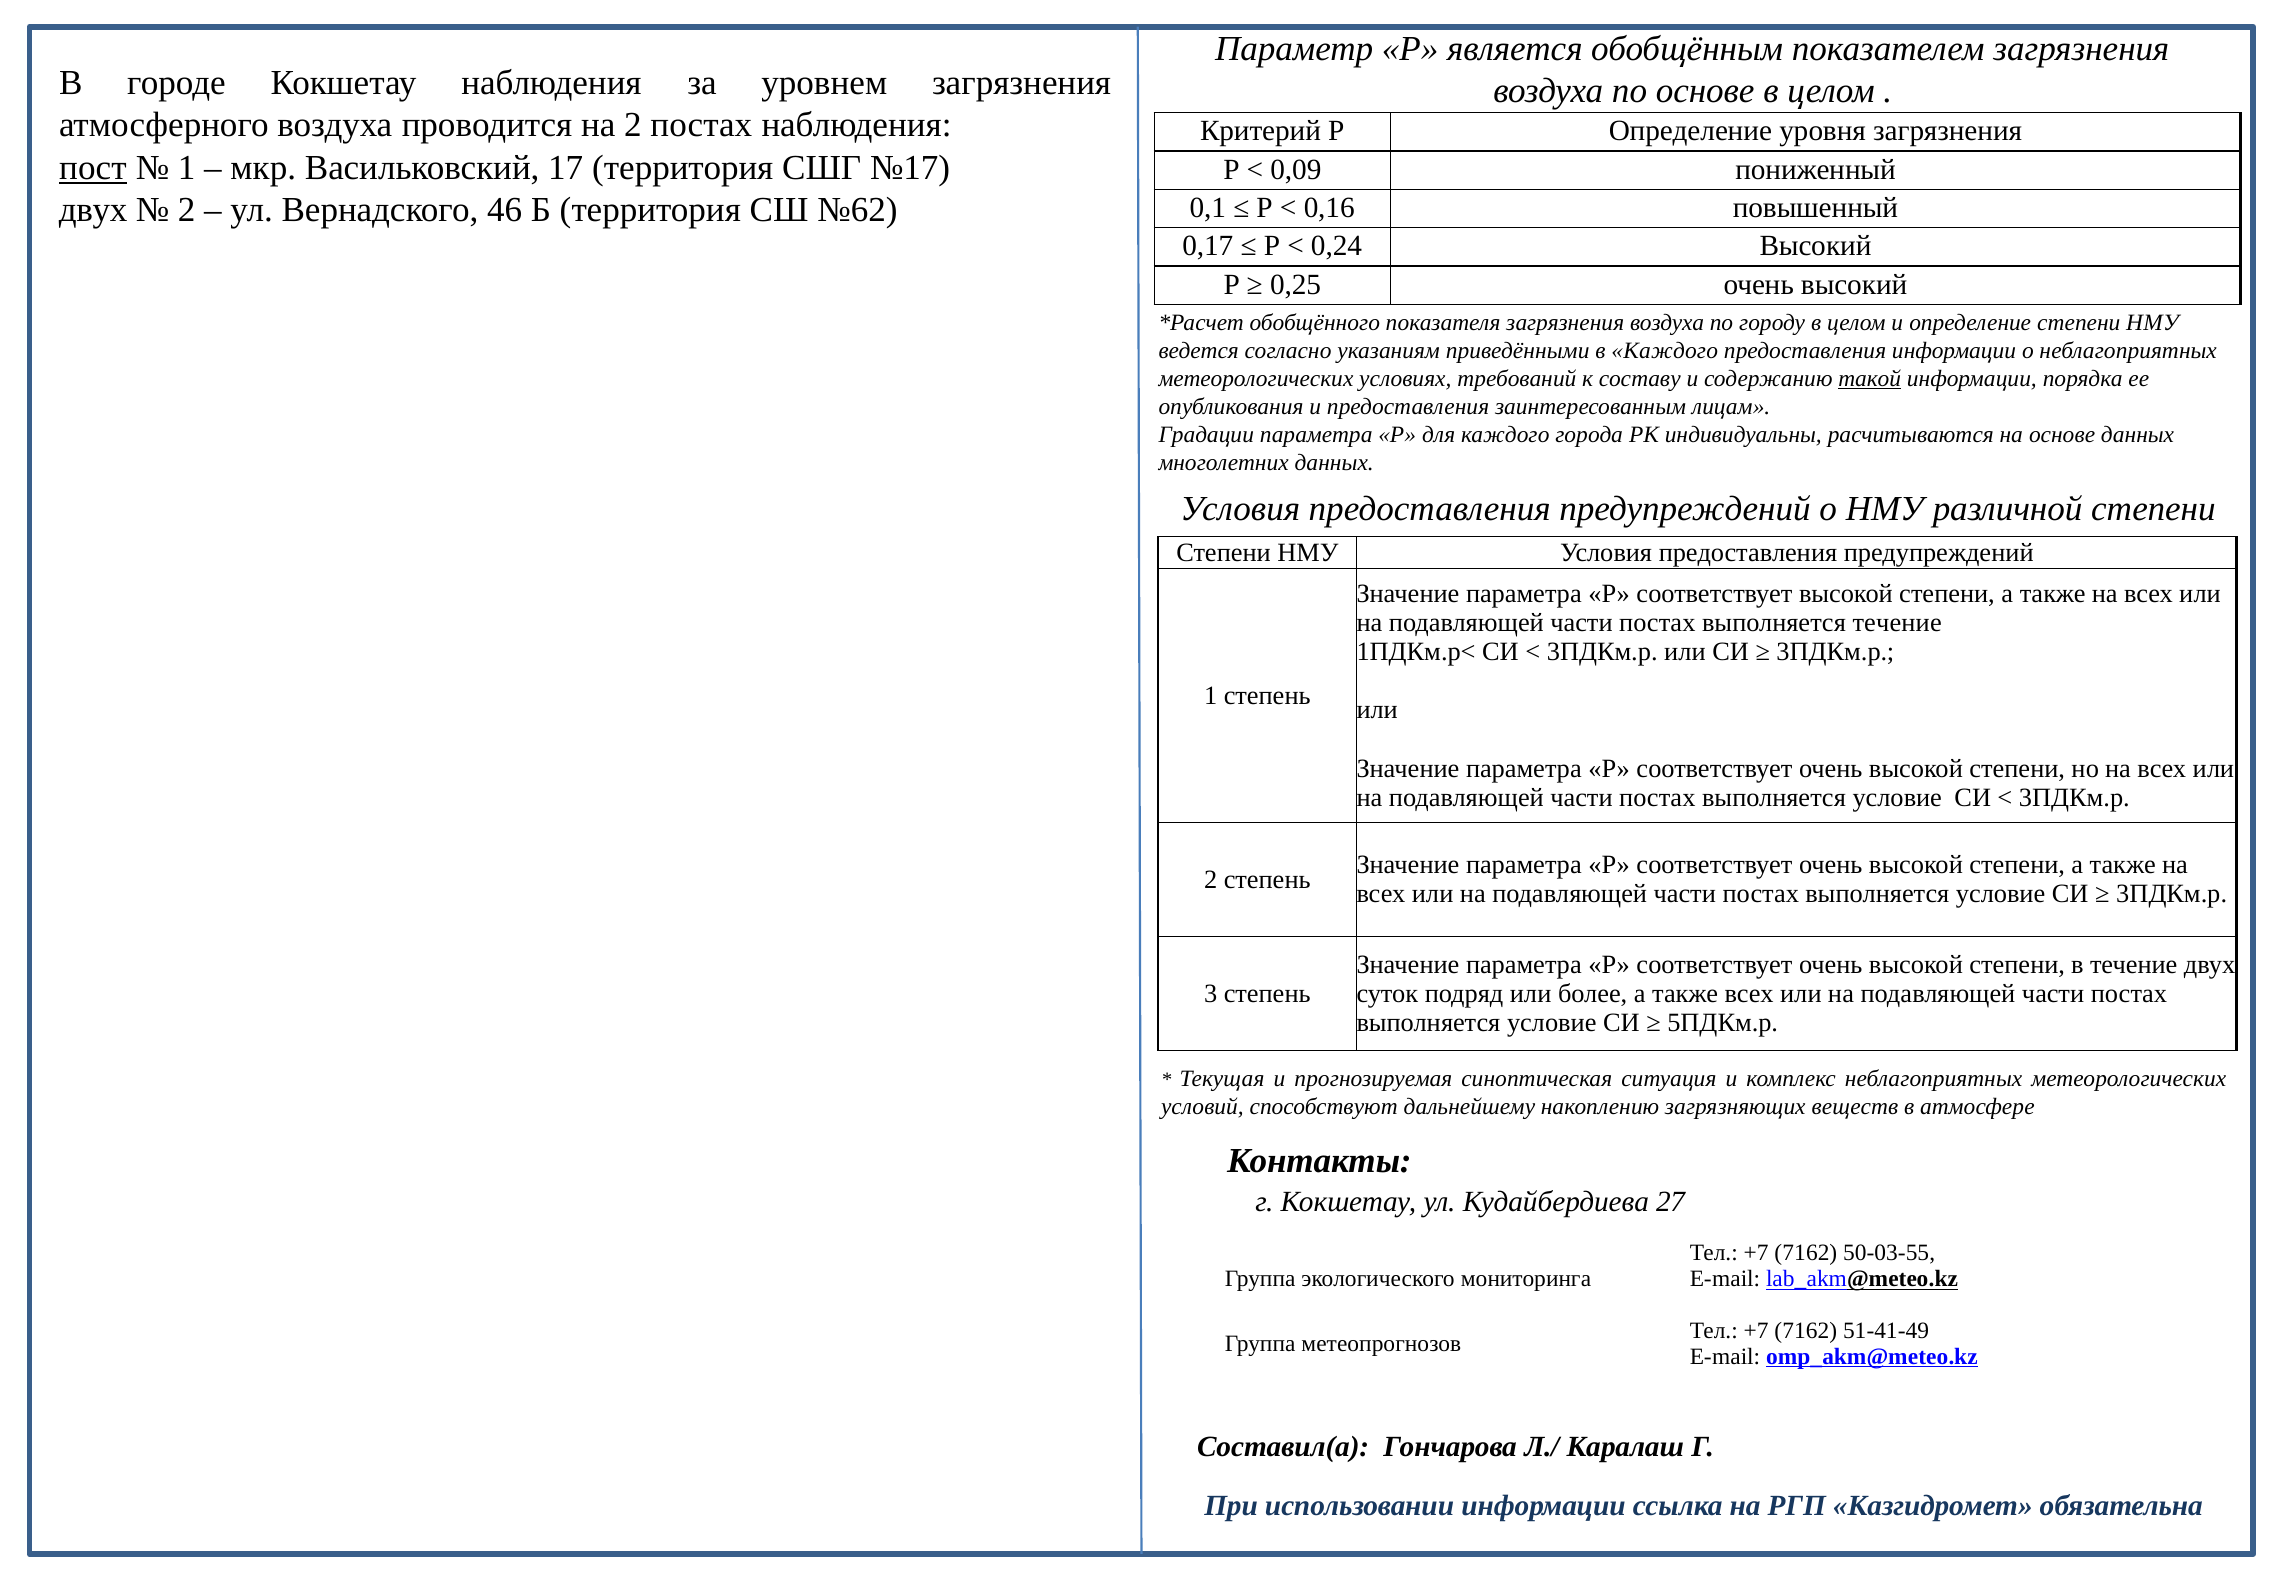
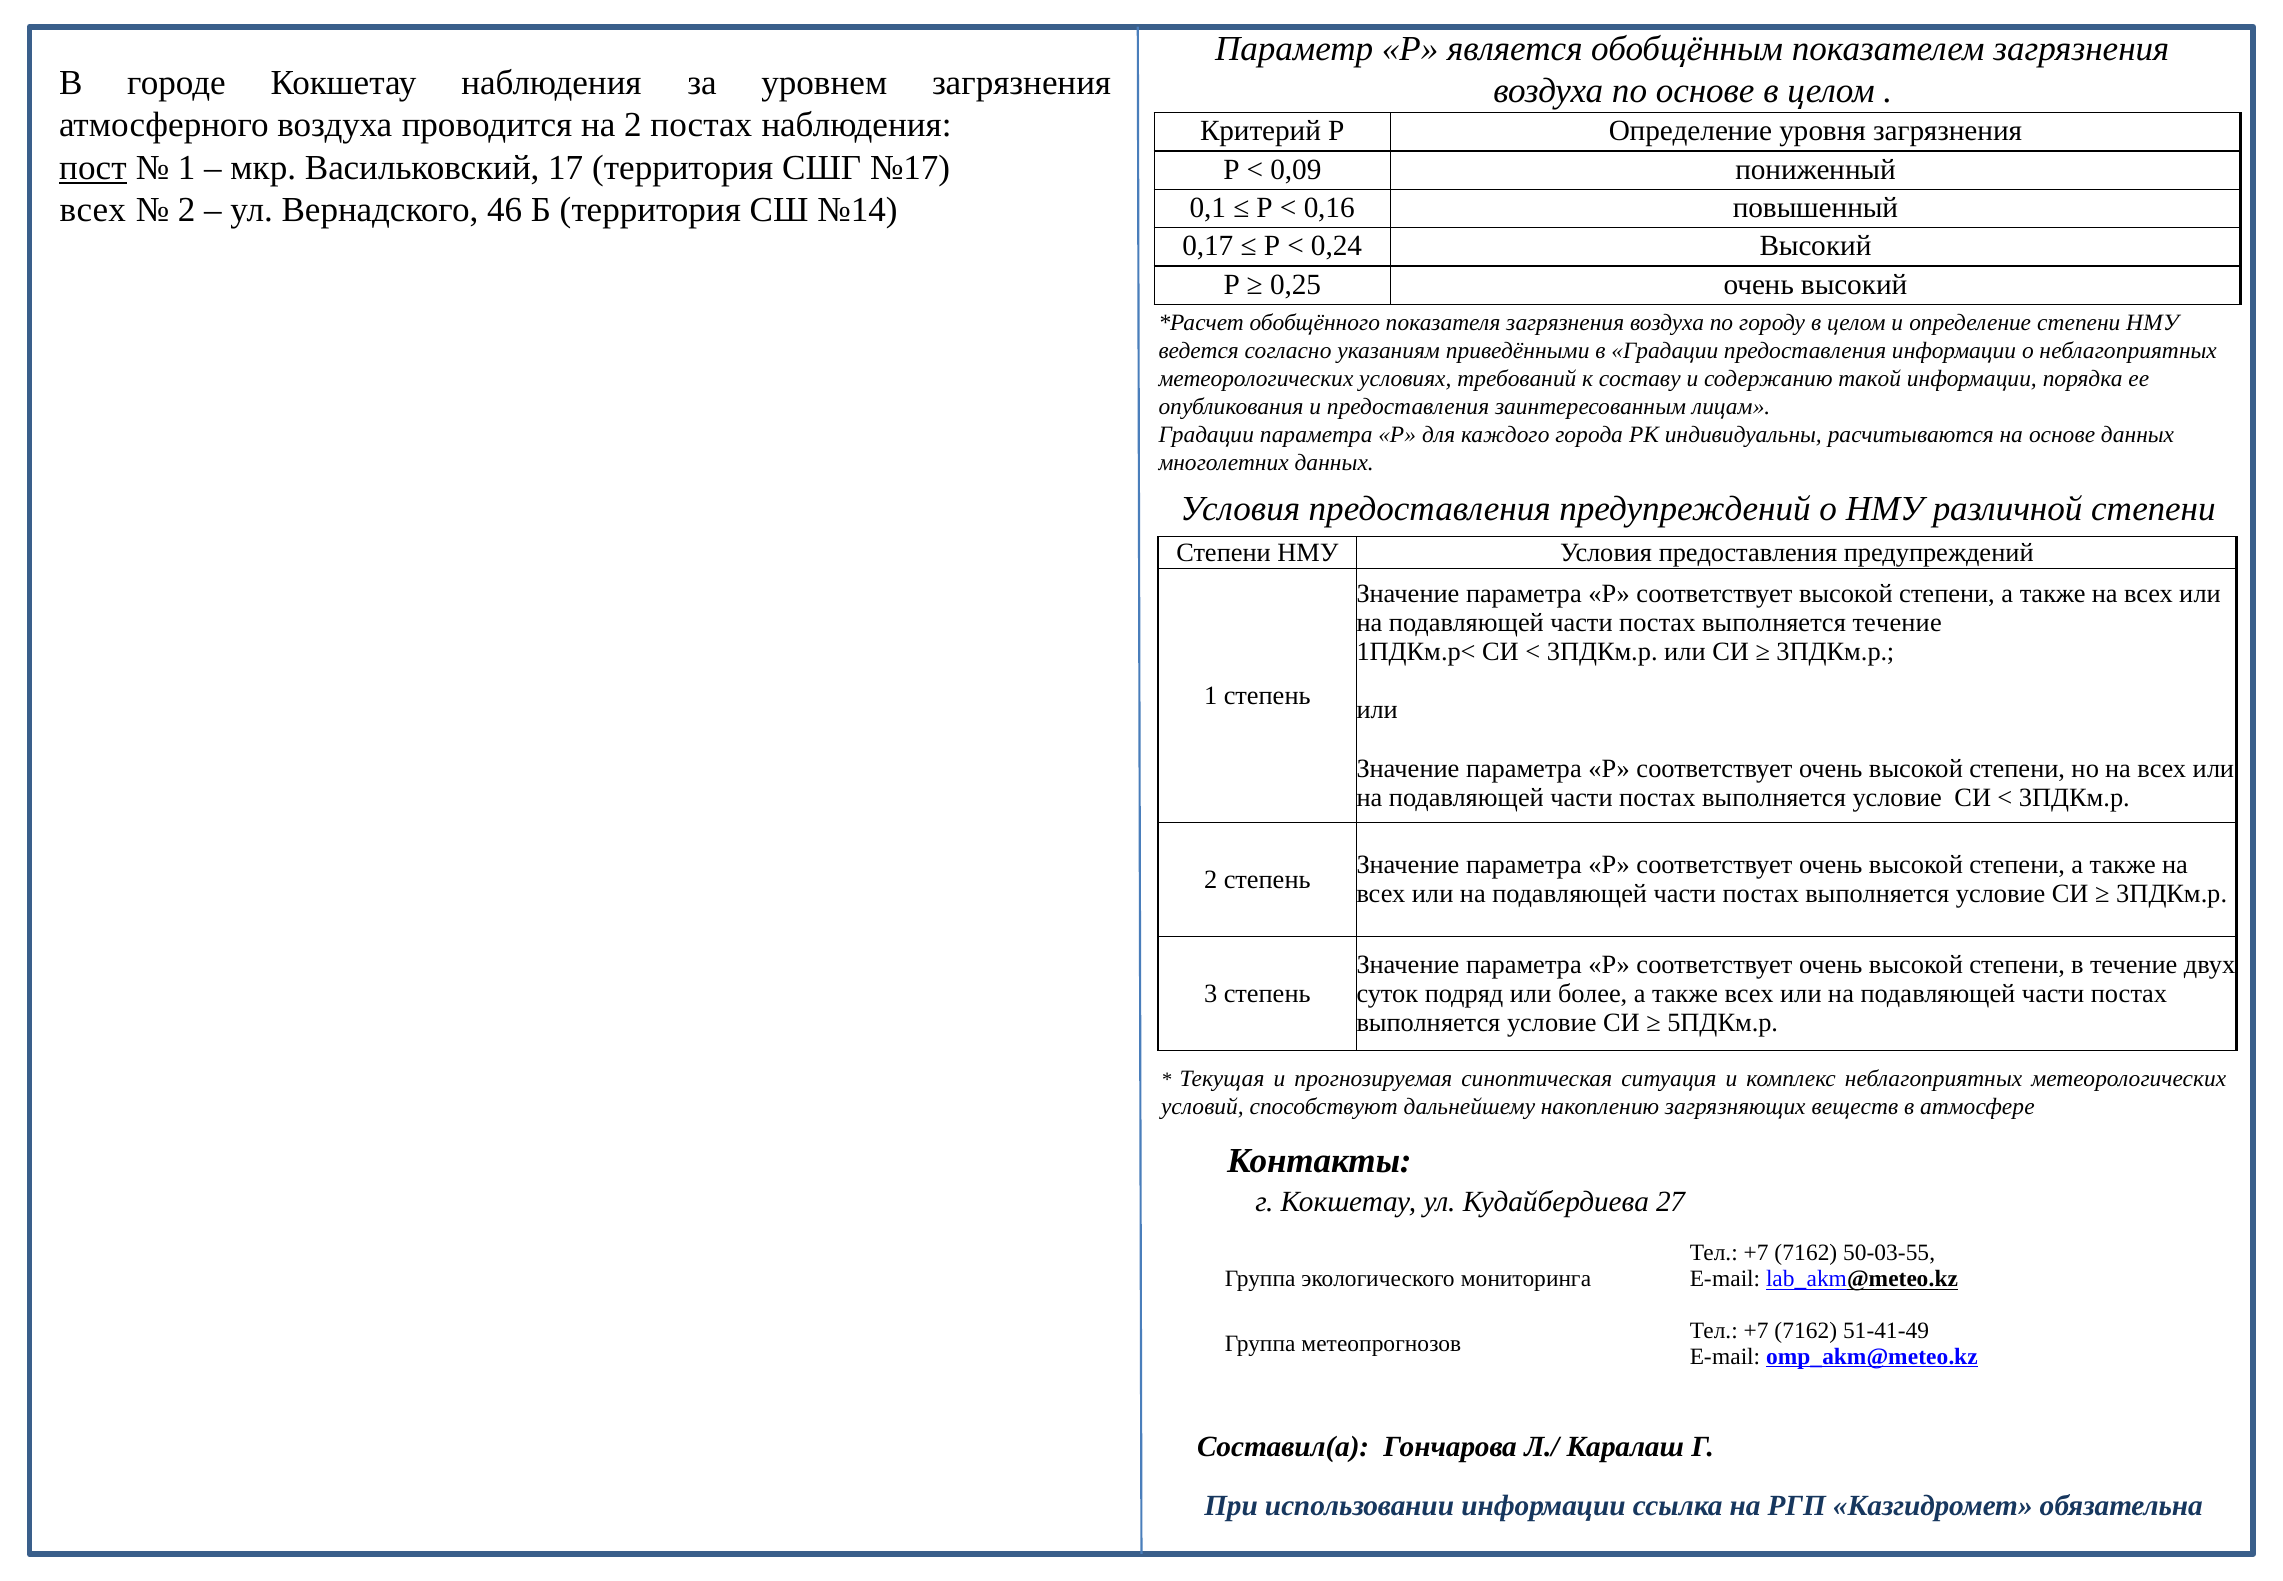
двух at (93, 210): двух -> всех
№62: №62 -> №14
в Каждого: Каждого -> Градации
такой underline: present -> none
